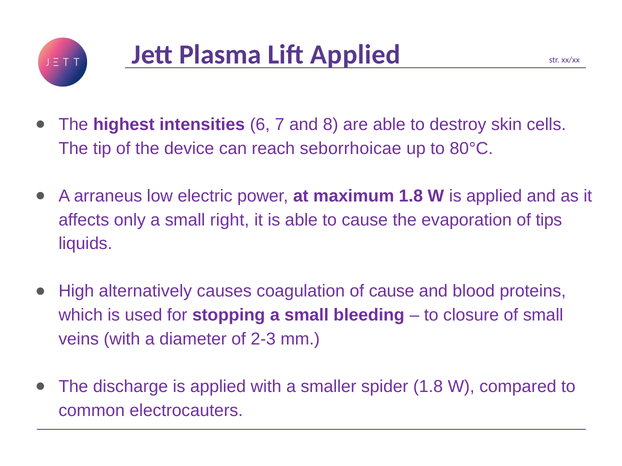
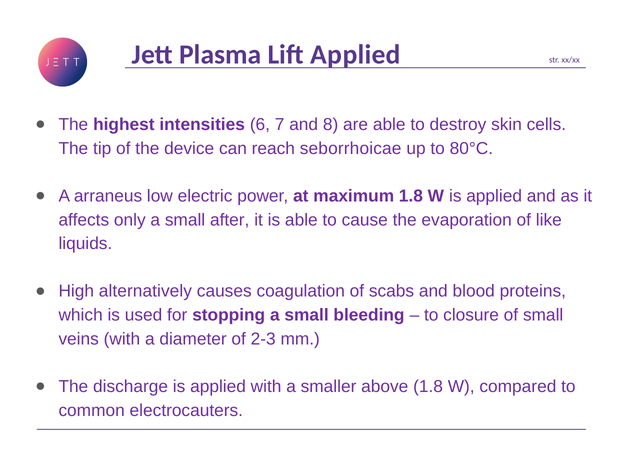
right: right -> after
tips: tips -> like
of cause: cause -> scabs
spider: spider -> above
